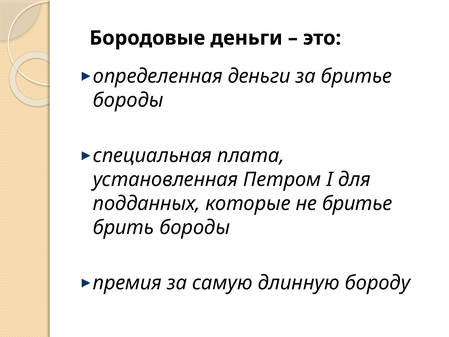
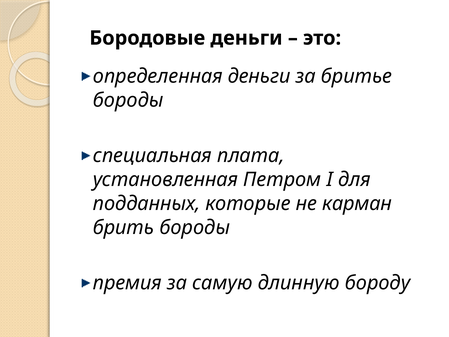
не бритье: бритье -> карман
